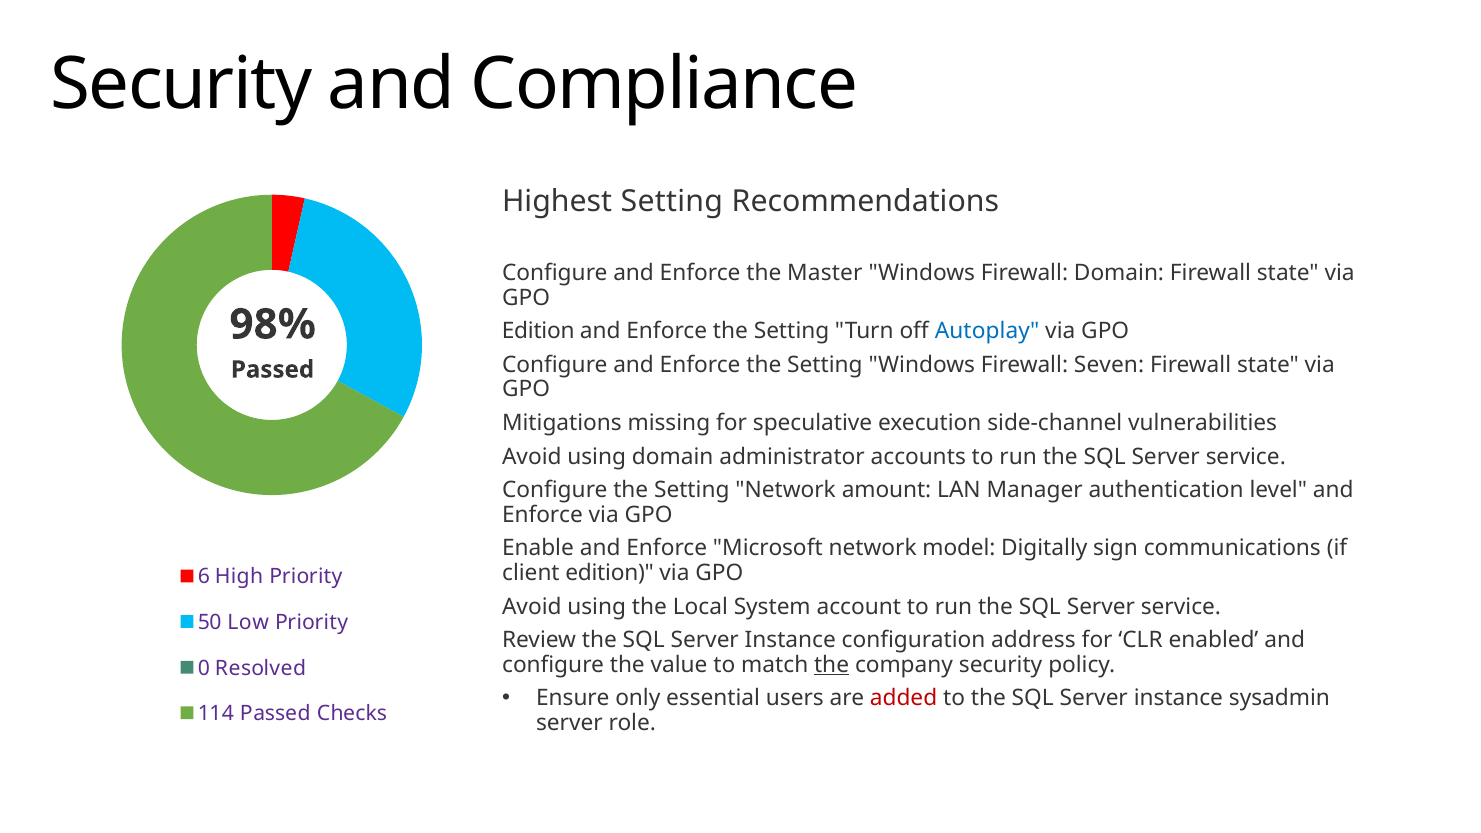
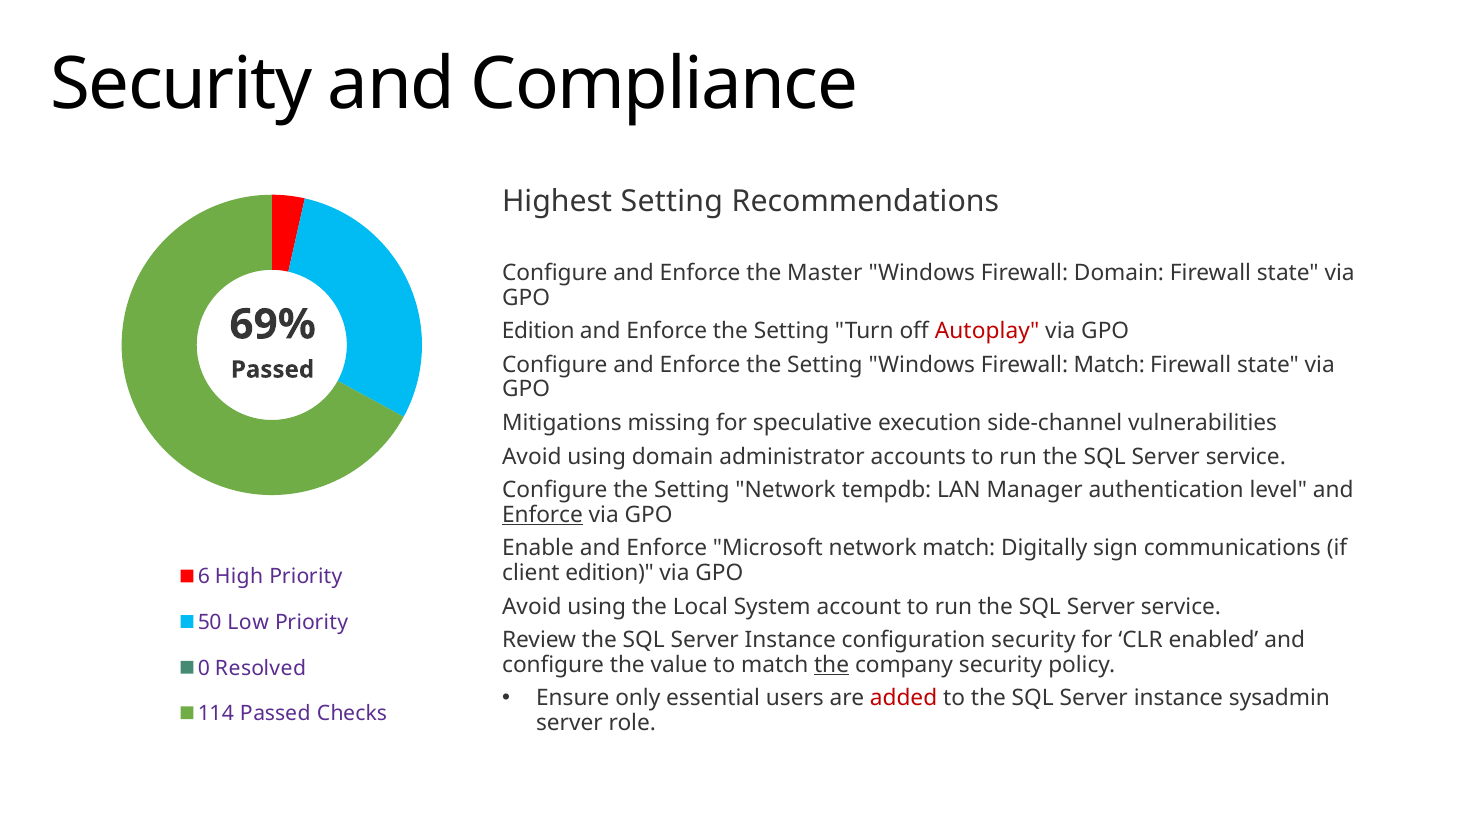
98%: 98% -> 69%
Autoplay colour: blue -> red
Firewall Seven: Seven -> Match
amount: amount -> tempdb
Enforce at (542, 515) underline: none -> present
network model: model -> match
configuration address: address -> security
